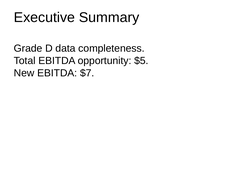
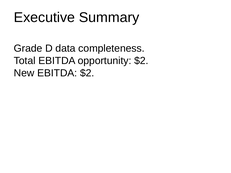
opportunity $5: $5 -> $2
EBITDA $7: $7 -> $2
